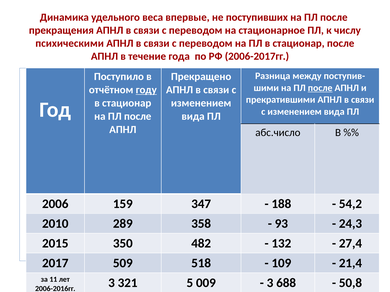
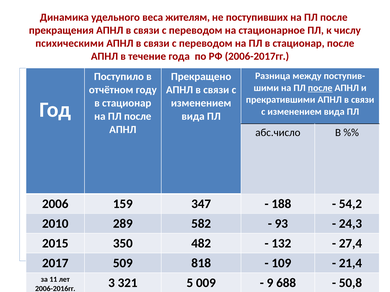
впервые: впервые -> жителям
году underline: present -> none
358: 358 -> 582
518: 518 -> 818
3 at (270, 283): 3 -> 9
